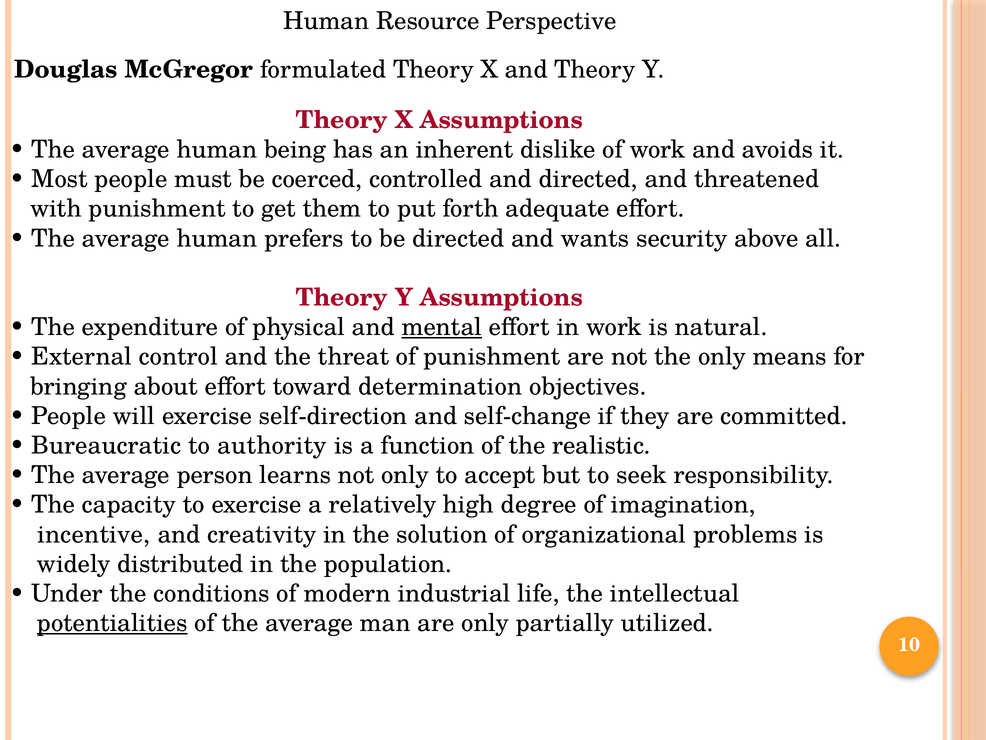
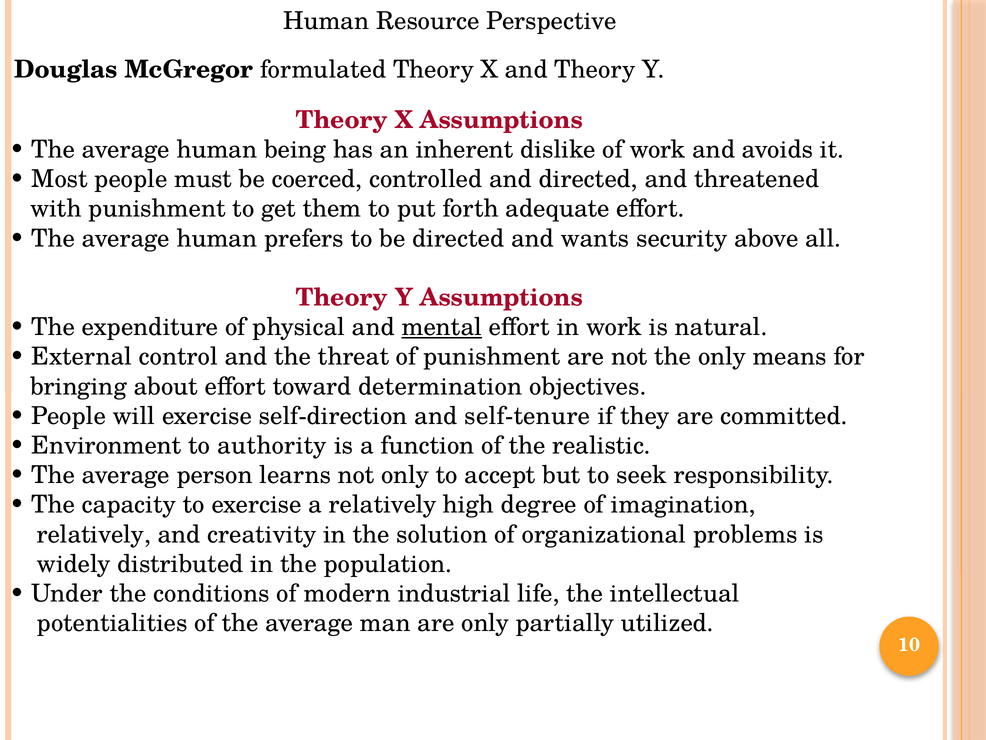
self-change: self-change -> self-tenure
Bureaucratic: Bureaucratic -> Environment
incentive at (94, 534): incentive -> relatively
potentialities underline: present -> none
